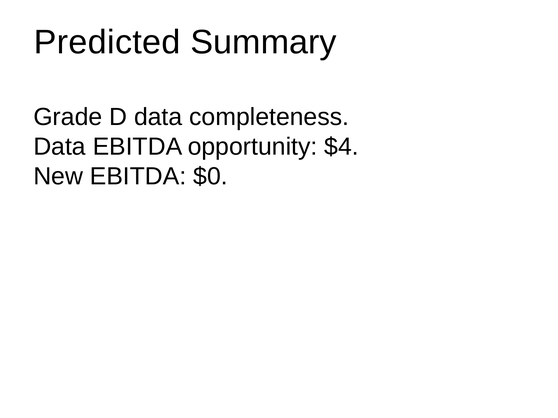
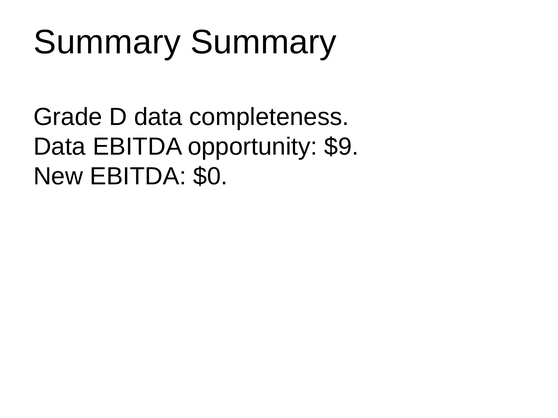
Predicted at (107, 42): Predicted -> Summary
$4: $4 -> $9
